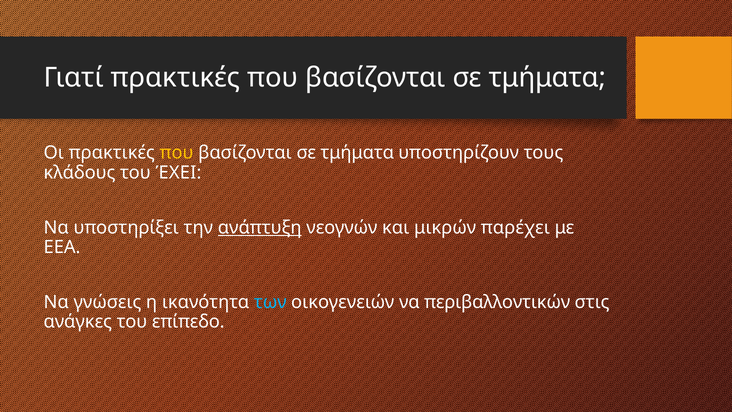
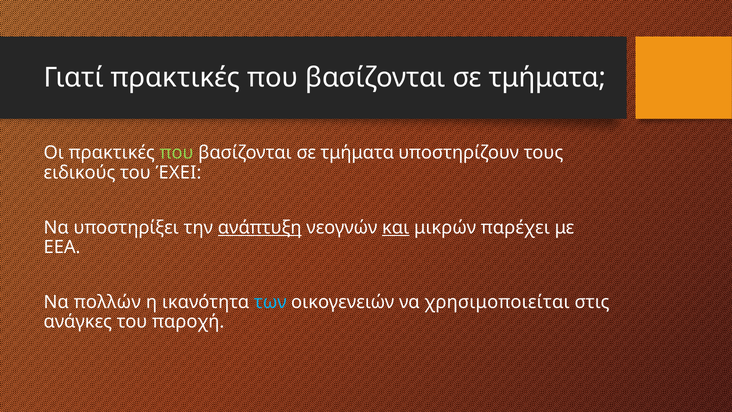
που at (177, 153) colour: yellow -> light green
κλάδους: κλάδους -> ειδικούς
και underline: none -> present
γνώσεις: γνώσεις -> πολλών
περιβαλλοντικών: περιβαλλοντικών -> χρησιμοποιείται
επίπεδο: επίπεδο -> παροχή
